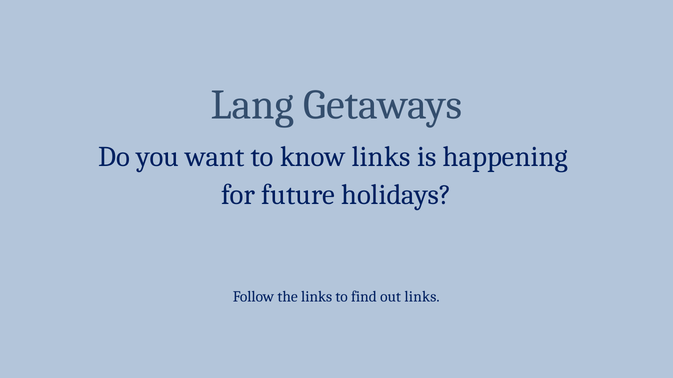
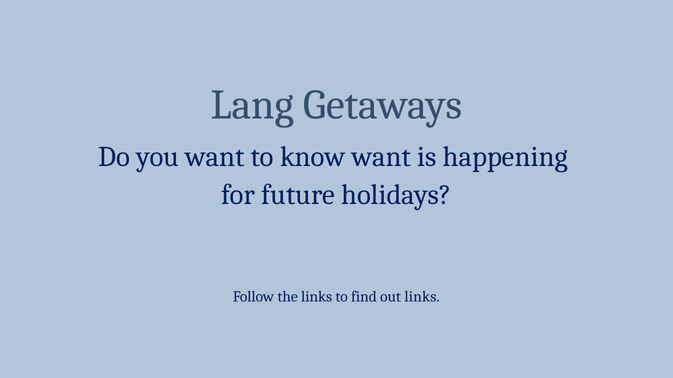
know links: links -> want
